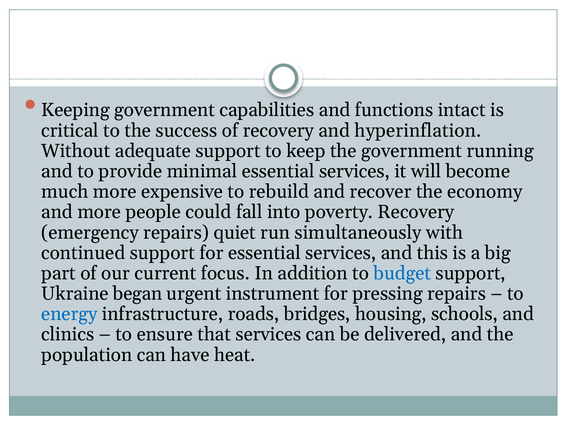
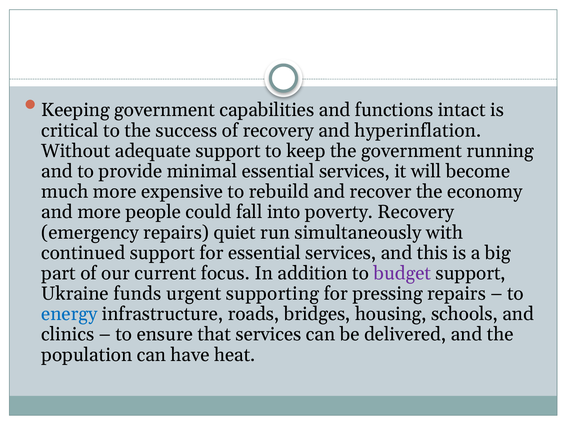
budget colour: blue -> purple
began: began -> funds
instrument: instrument -> supporting
